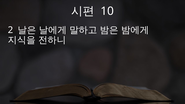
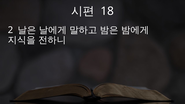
10: 10 -> 18
